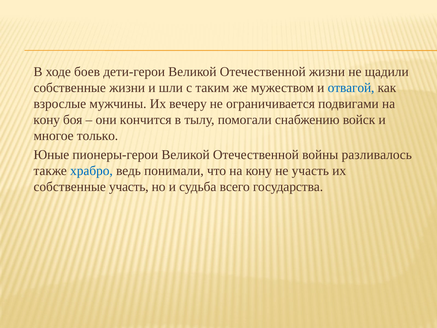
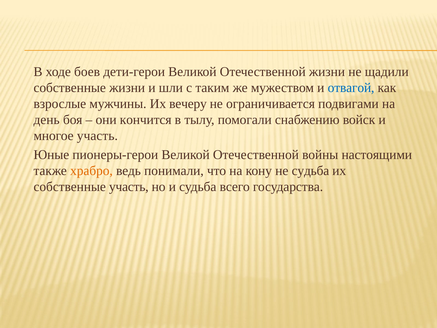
кону at (47, 120): кону -> день
многое только: только -> участь
разливалось: разливалось -> настоящими
храбро colour: blue -> orange
не участь: участь -> судьба
